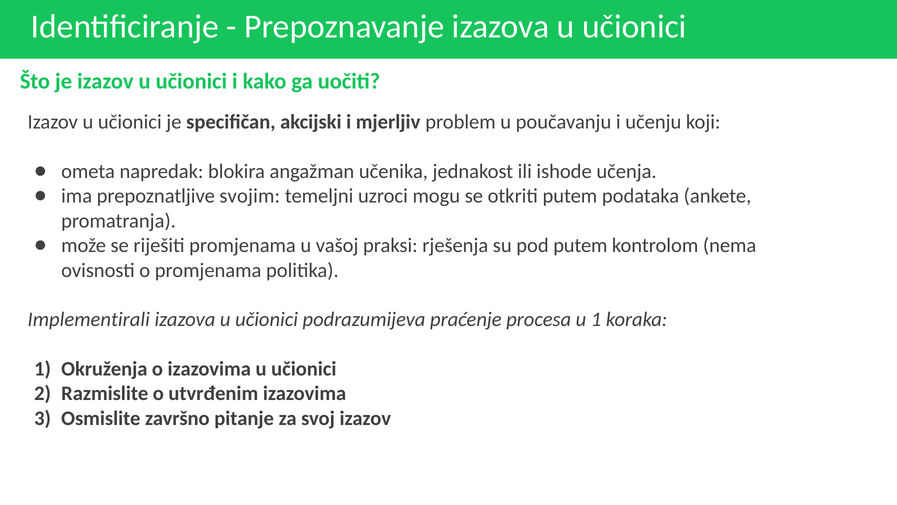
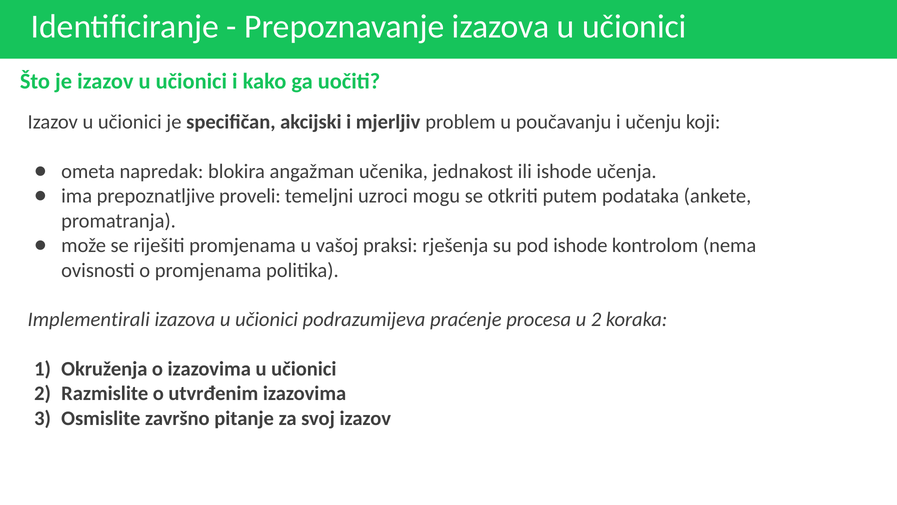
svojim: svojim -> proveli
pod putem: putem -> ishode
u 1: 1 -> 2
